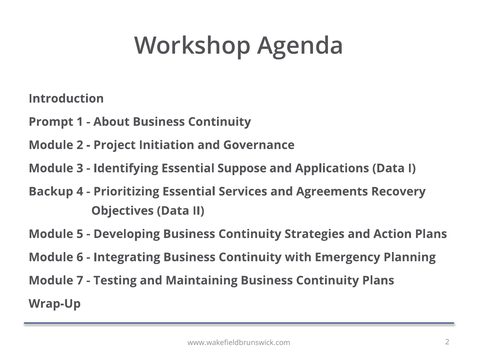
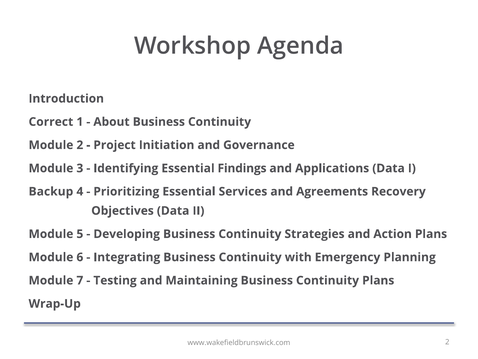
Prompt: Prompt -> Correct
Suppose: Suppose -> Findings
